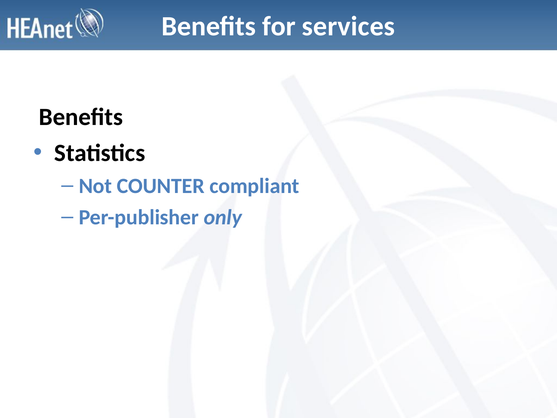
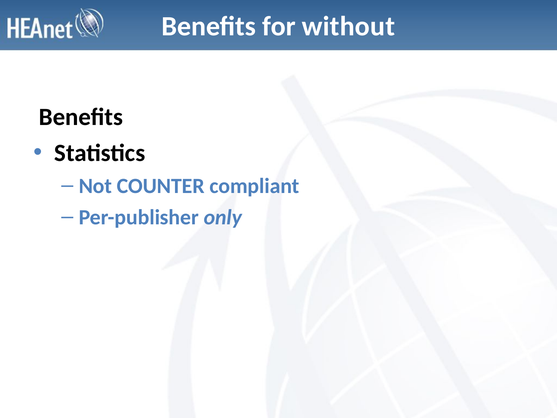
services: services -> without
